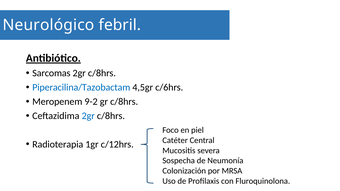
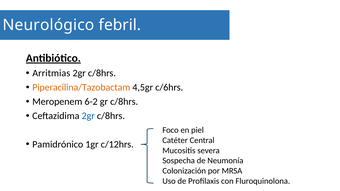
Sarcomas: Sarcomas -> Arritmias
Piperacilina/Tazobactam colour: blue -> orange
9-2: 9-2 -> 6-2
Radioterapia: Radioterapia -> Pamidrónico
